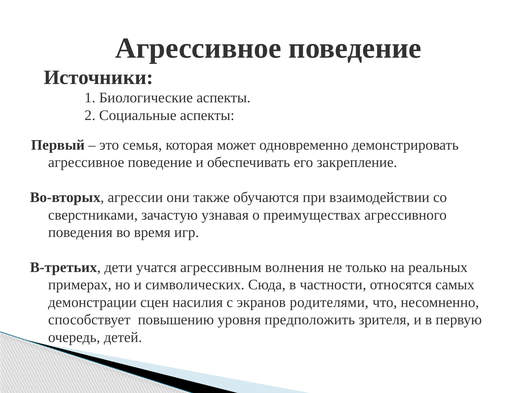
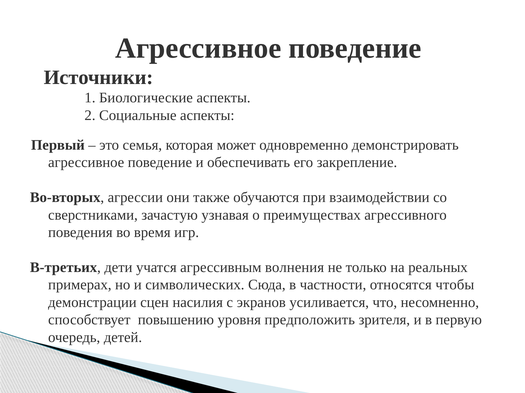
самых: самых -> чтобы
родителями: родителями -> усиливается
